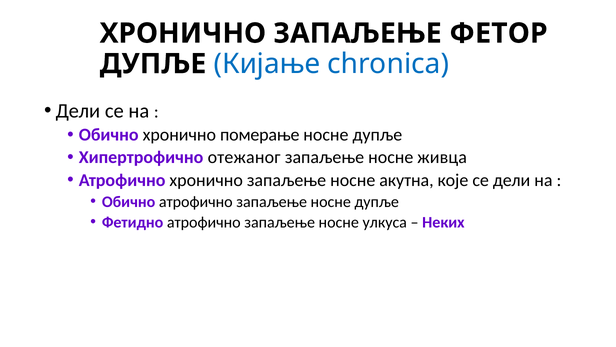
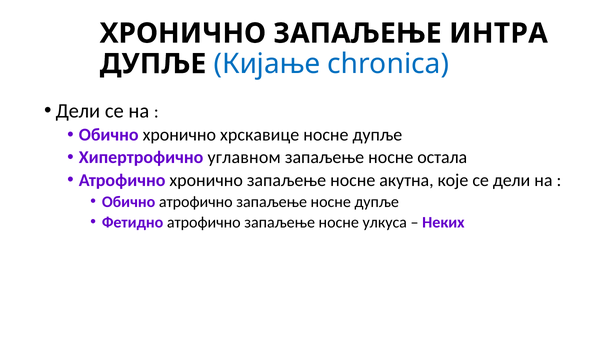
ФЕТОР: ФЕТОР -> ИНТРА
померање: померање -> хрскавице
отежаног: отежаног -> углавном
живца: живца -> остала
